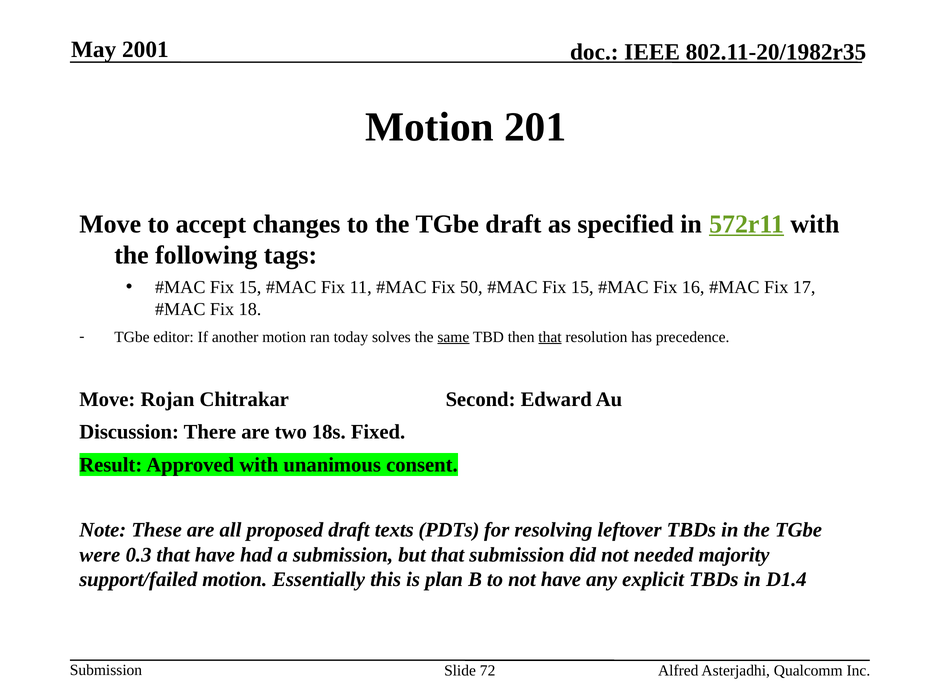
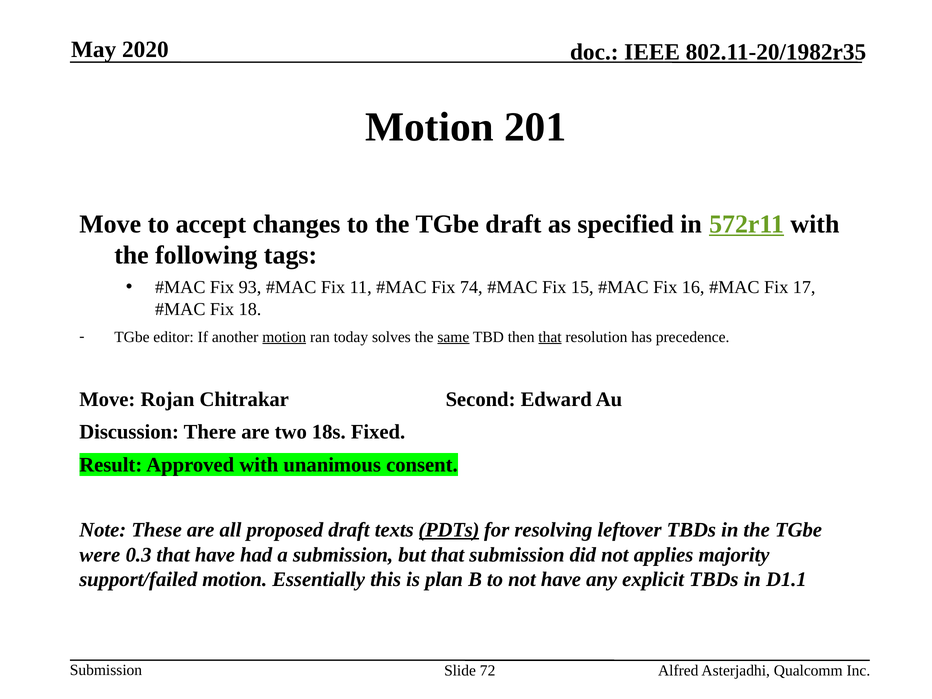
2001: 2001 -> 2020
15 at (250, 287): 15 -> 93
50: 50 -> 74
motion at (284, 337) underline: none -> present
PDTs underline: none -> present
needed: needed -> applies
D1.4: D1.4 -> D1.1
